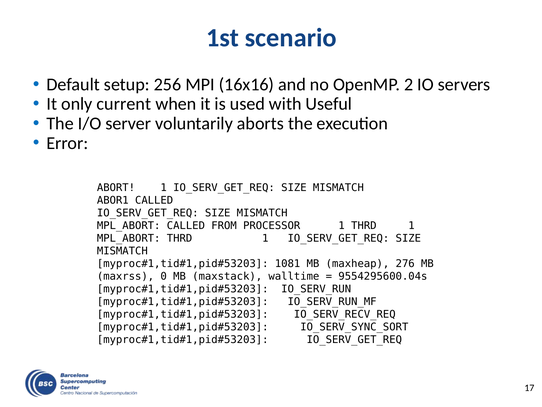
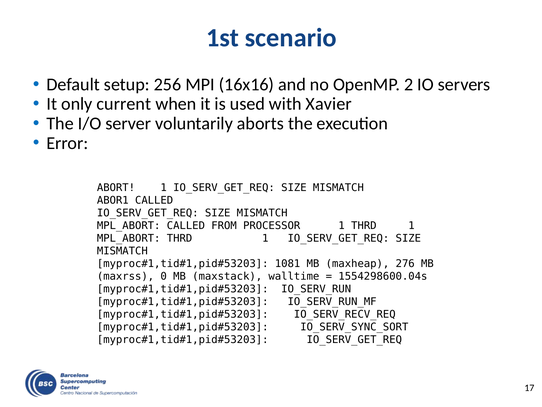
Useful: Useful -> Xavier
9554295600.04s: 9554295600.04s -> 1554298600.04s
